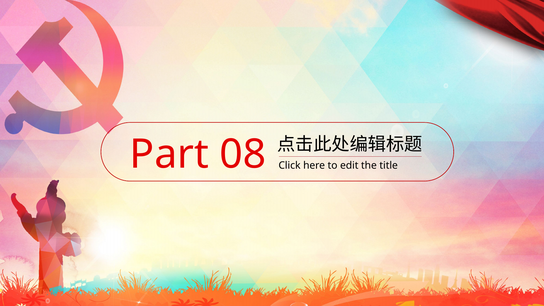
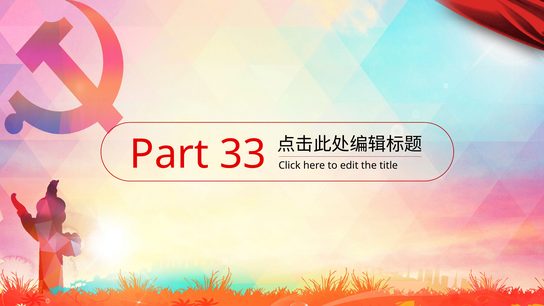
08: 08 -> 33
